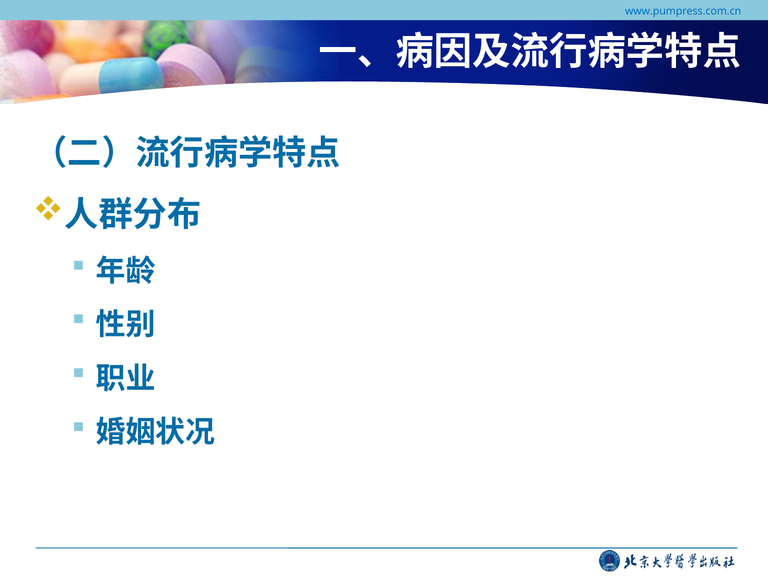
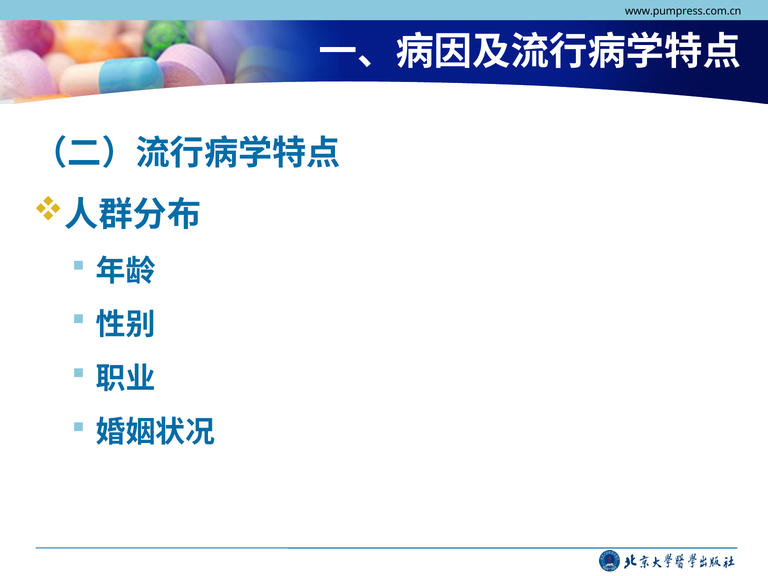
www.pumpress.com.cn colour: blue -> black
